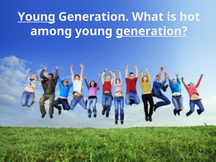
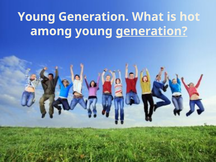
Young at (37, 17) underline: present -> none
